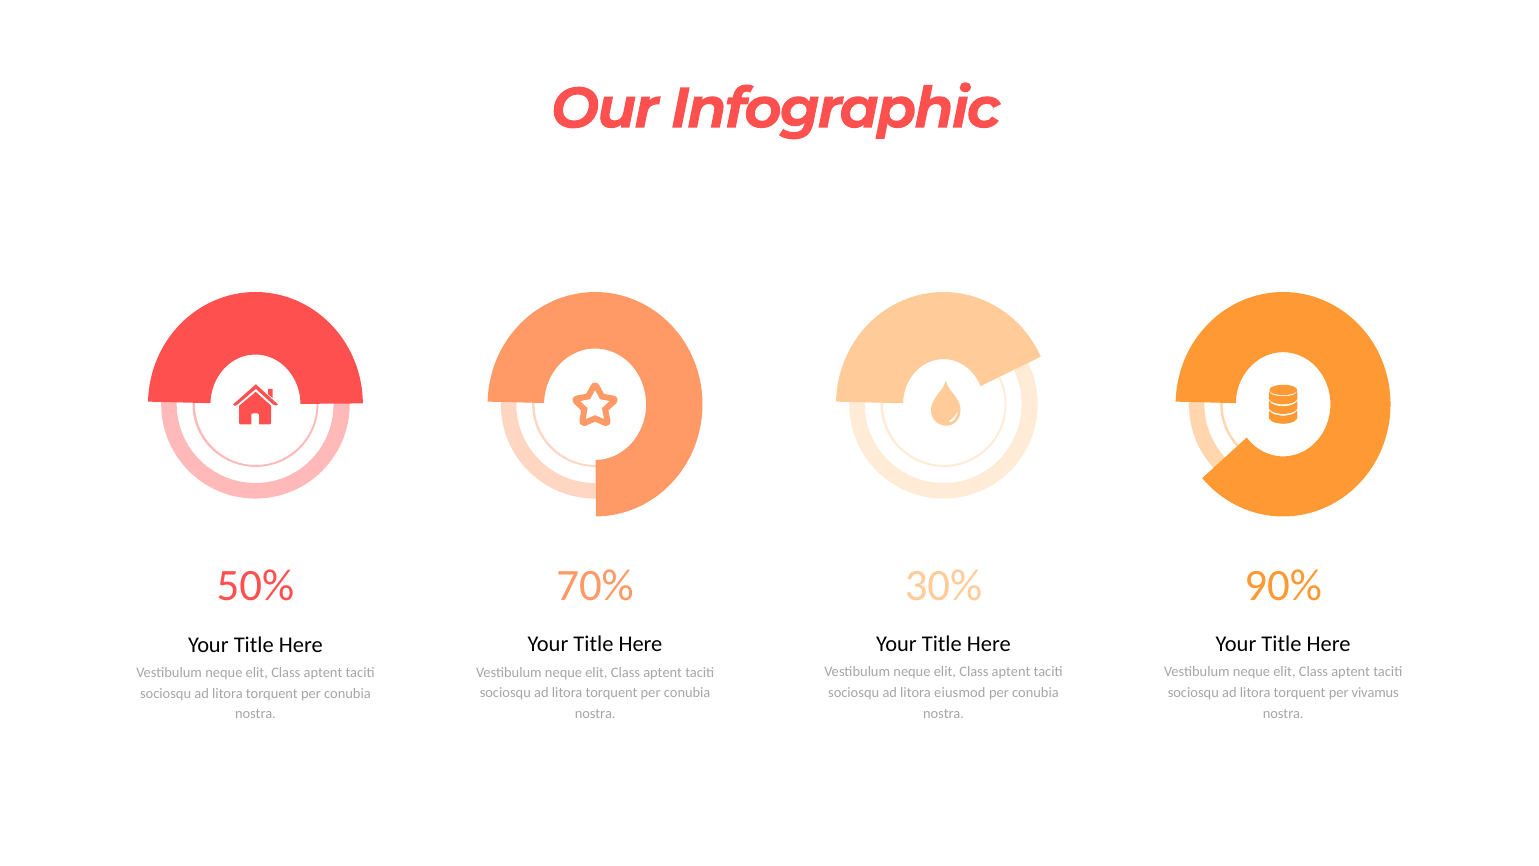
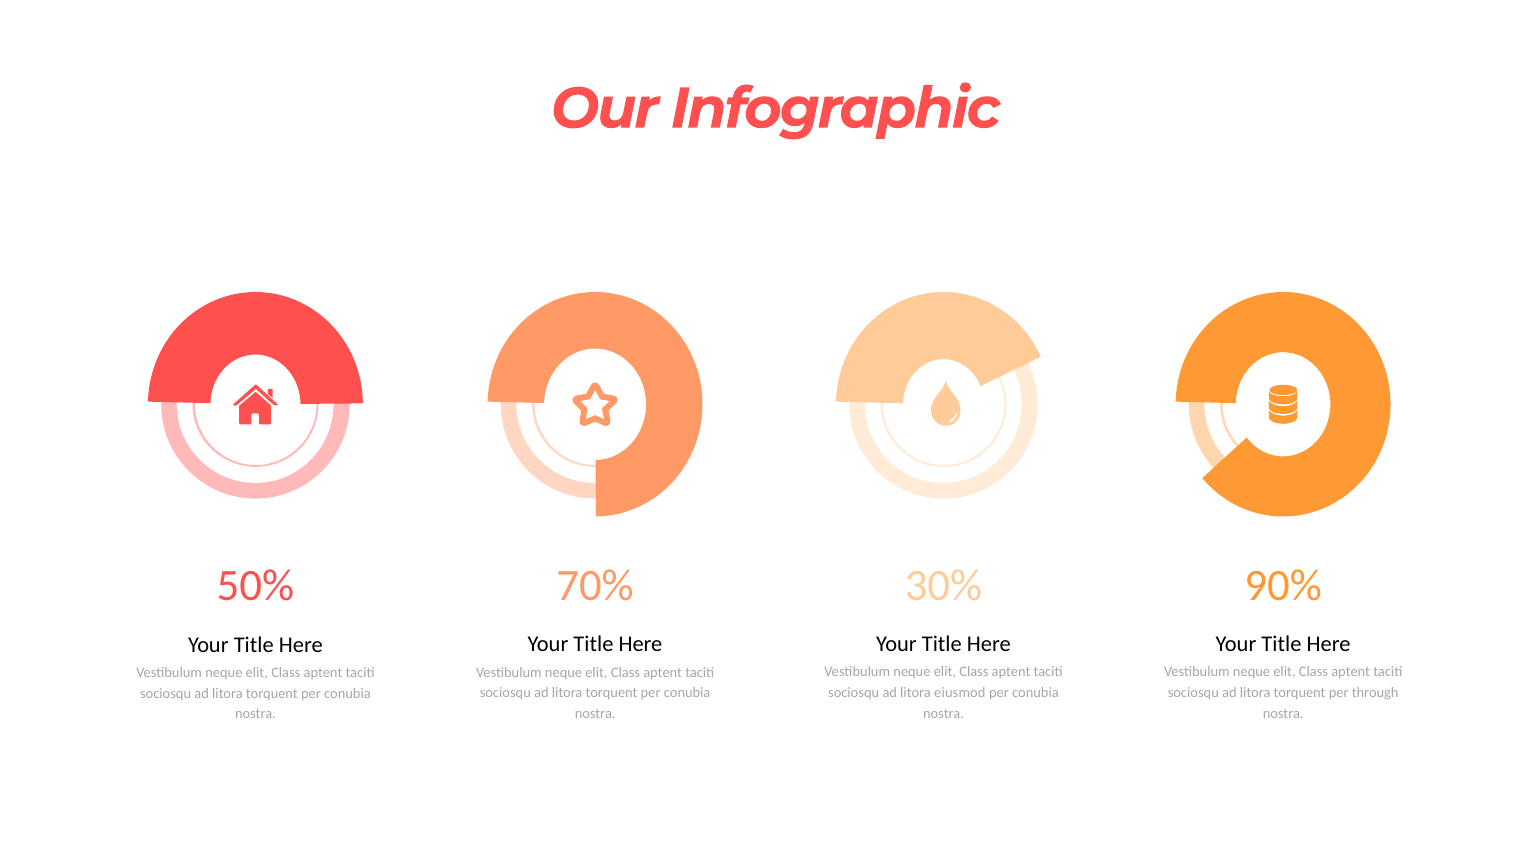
vivamus: vivamus -> through
